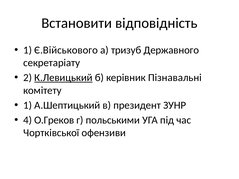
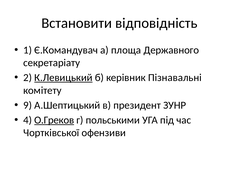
Є.Військового: Є.Військового -> Є.Командувач
тризуб: тризуб -> площа
1 at (28, 105): 1 -> 9
О.Греков underline: none -> present
